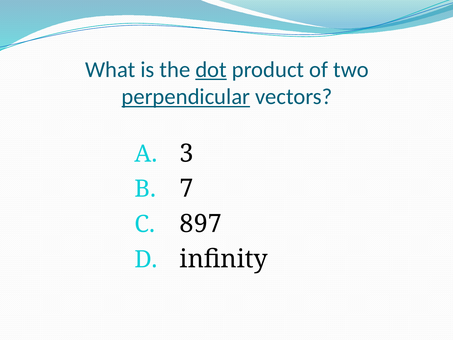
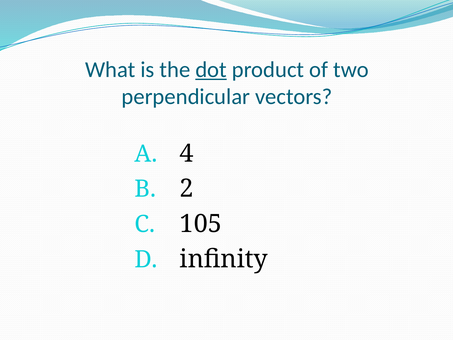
perpendicular underline: present -> none
3: 3 -> 4
7: 7 -> 2
897: 897 -> 105
